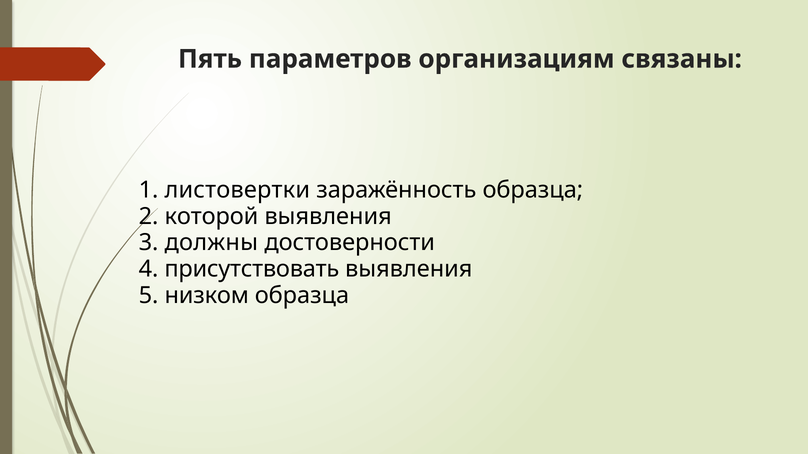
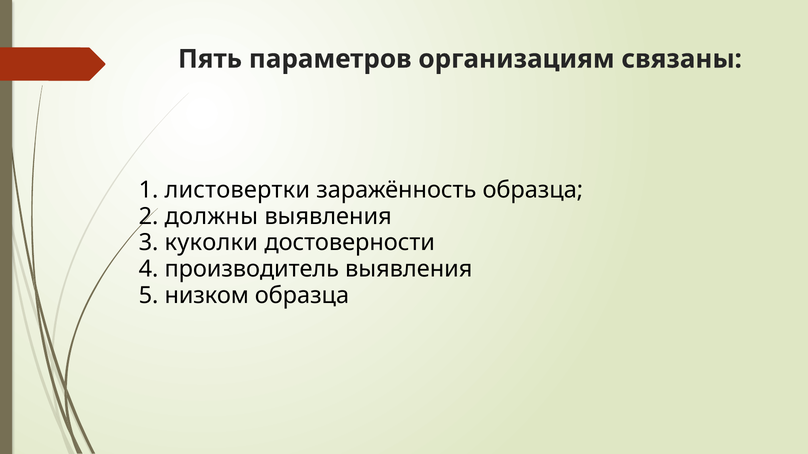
которой: которой -> должны
должны: должны -> куколки
присутствовать: присутствовать -> производитель
